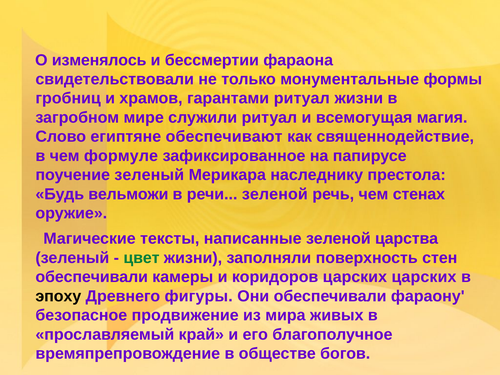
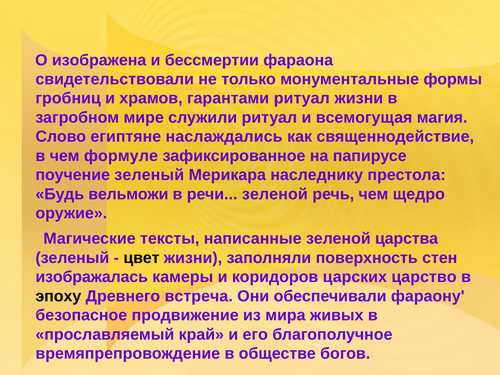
изменялось: изменялось -> изображена
обеспечивают: обеспечивают -> нaслаждались
стенах: стенах -> щедро
цвет colour: green -> black
обеспечивали at (92, 277): обеспечивали -> изображалась
царских царских: царских -> царство
фигуры: фигуры -> встреча
